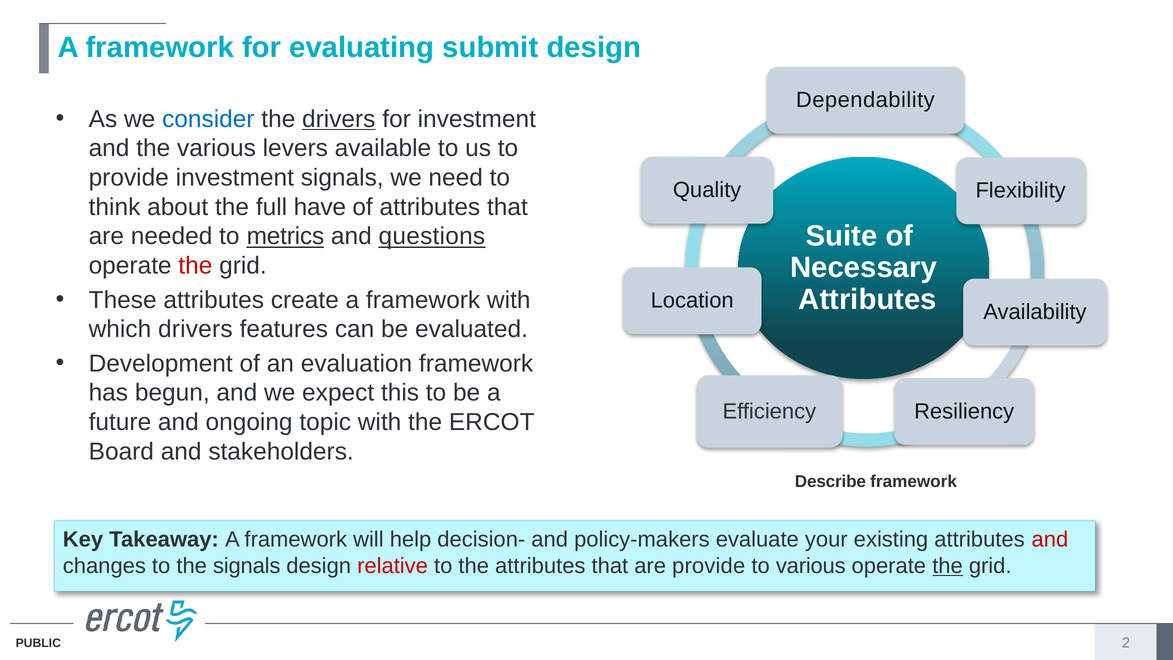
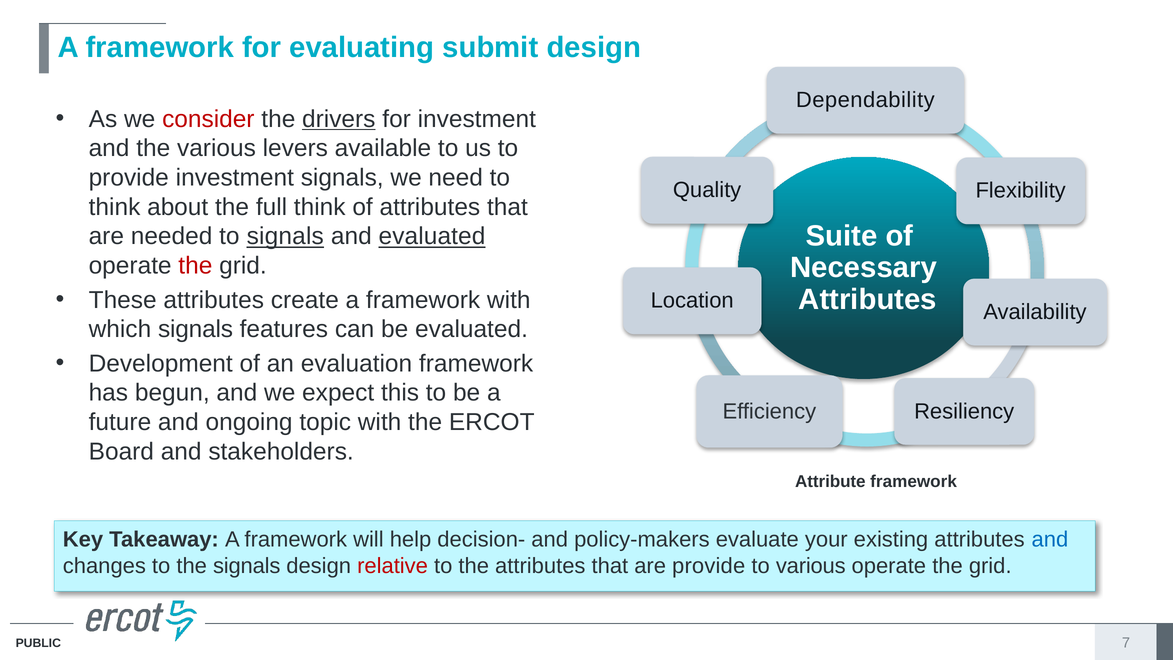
consider colour: blue -> red
full have: have -> think
to metrics: metrics -> signals
and questions: questions -> evaluated
which drivers: drivers -> signals
Describe: Describe -> Attribute
and at (1050, 540) colour: red -> blue
the at (948, 566) underline: present -> none
2: 2 -> 7
